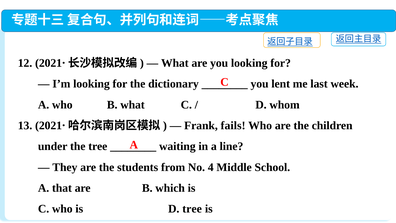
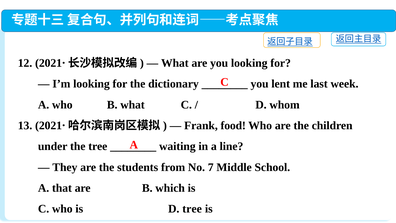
fails: fails -> food
4: 4 -> 7
